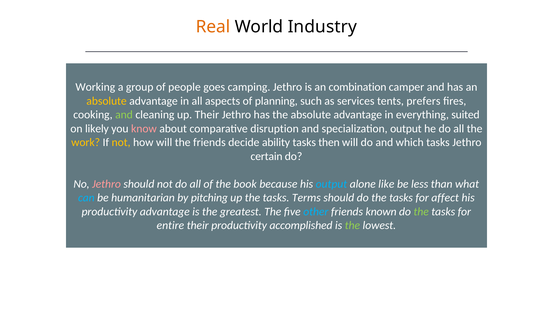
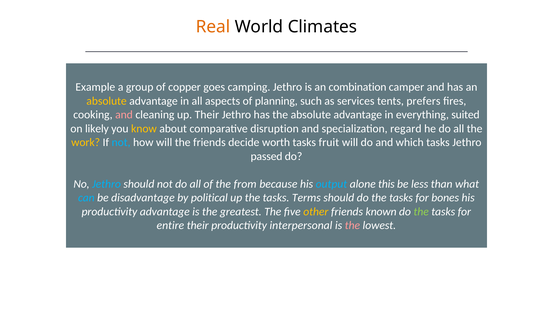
Industry: Industry -> Climates
Working: Working -> Example
people: people -> copper
and at (124, 115) colour: light green -> pink
know colour: pink -> yellow
specialization output: output -> regard
not at (121, 142) colour: yellow -> light blue
ability: ability -> worth
then: then -> fruit
certain: certain -> passed
Jethro at (106, 184) colour: pink -> light blue
book: book -> from
like: like -> this
humanitarian: humanitarian -> disadvantage
pitching: pitching -> political
affect: affect -> bones
other colour: light blue -> yellow
accomplished: accomplished -> interpersonal
the at (352, 225) colour: light green -> pink
